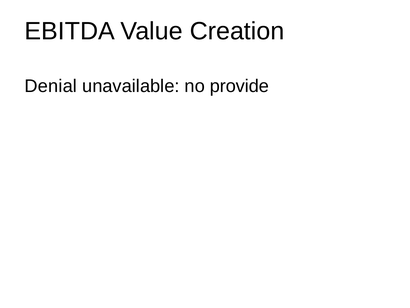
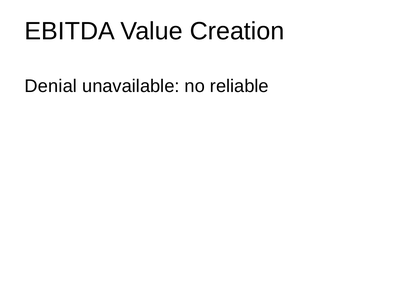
provide: provide -> reliable
